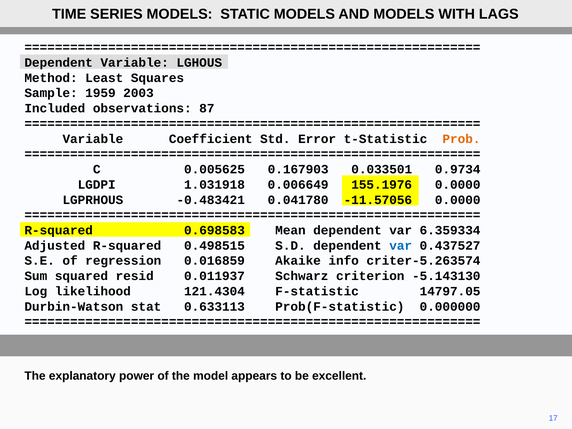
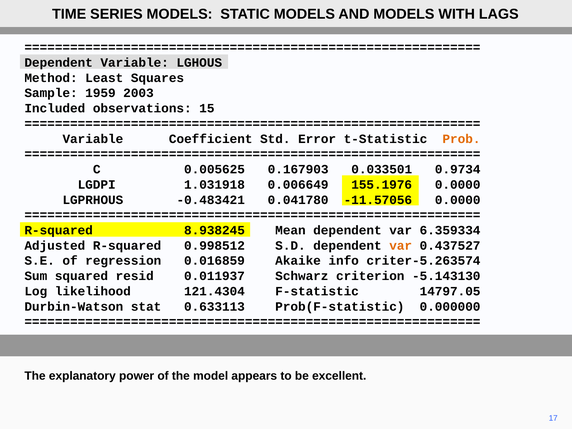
87: 87 -> 15
0.698583: 0.698583 -> 8.938245
0.498515: 0.498515 -> 0.998512
var at (401, 246) colour: blue -> orange
